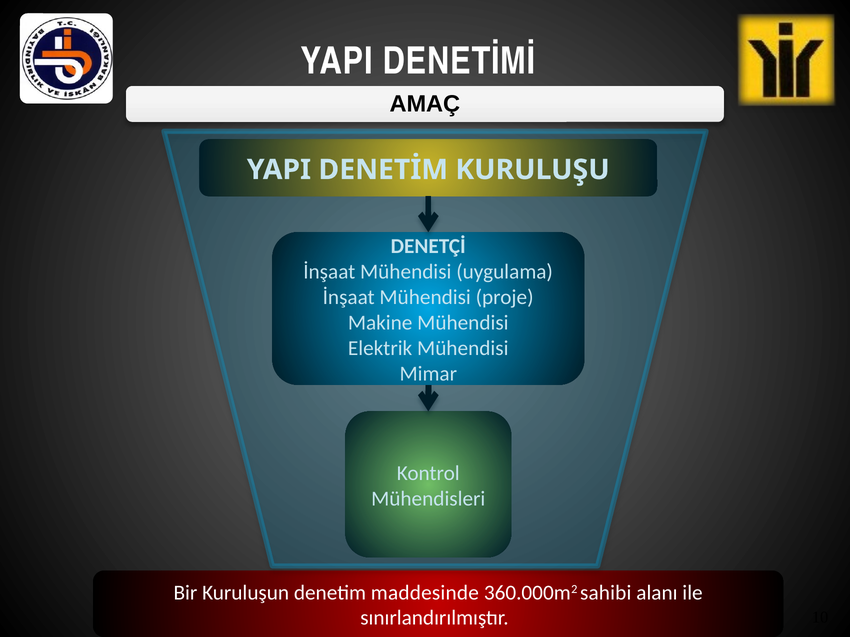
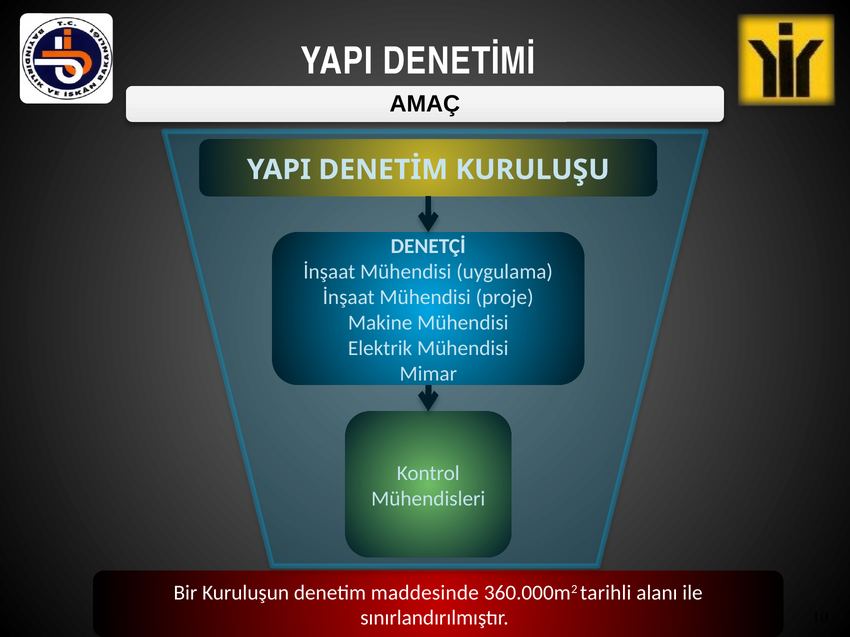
sahibi: sahibi -> tarihli
